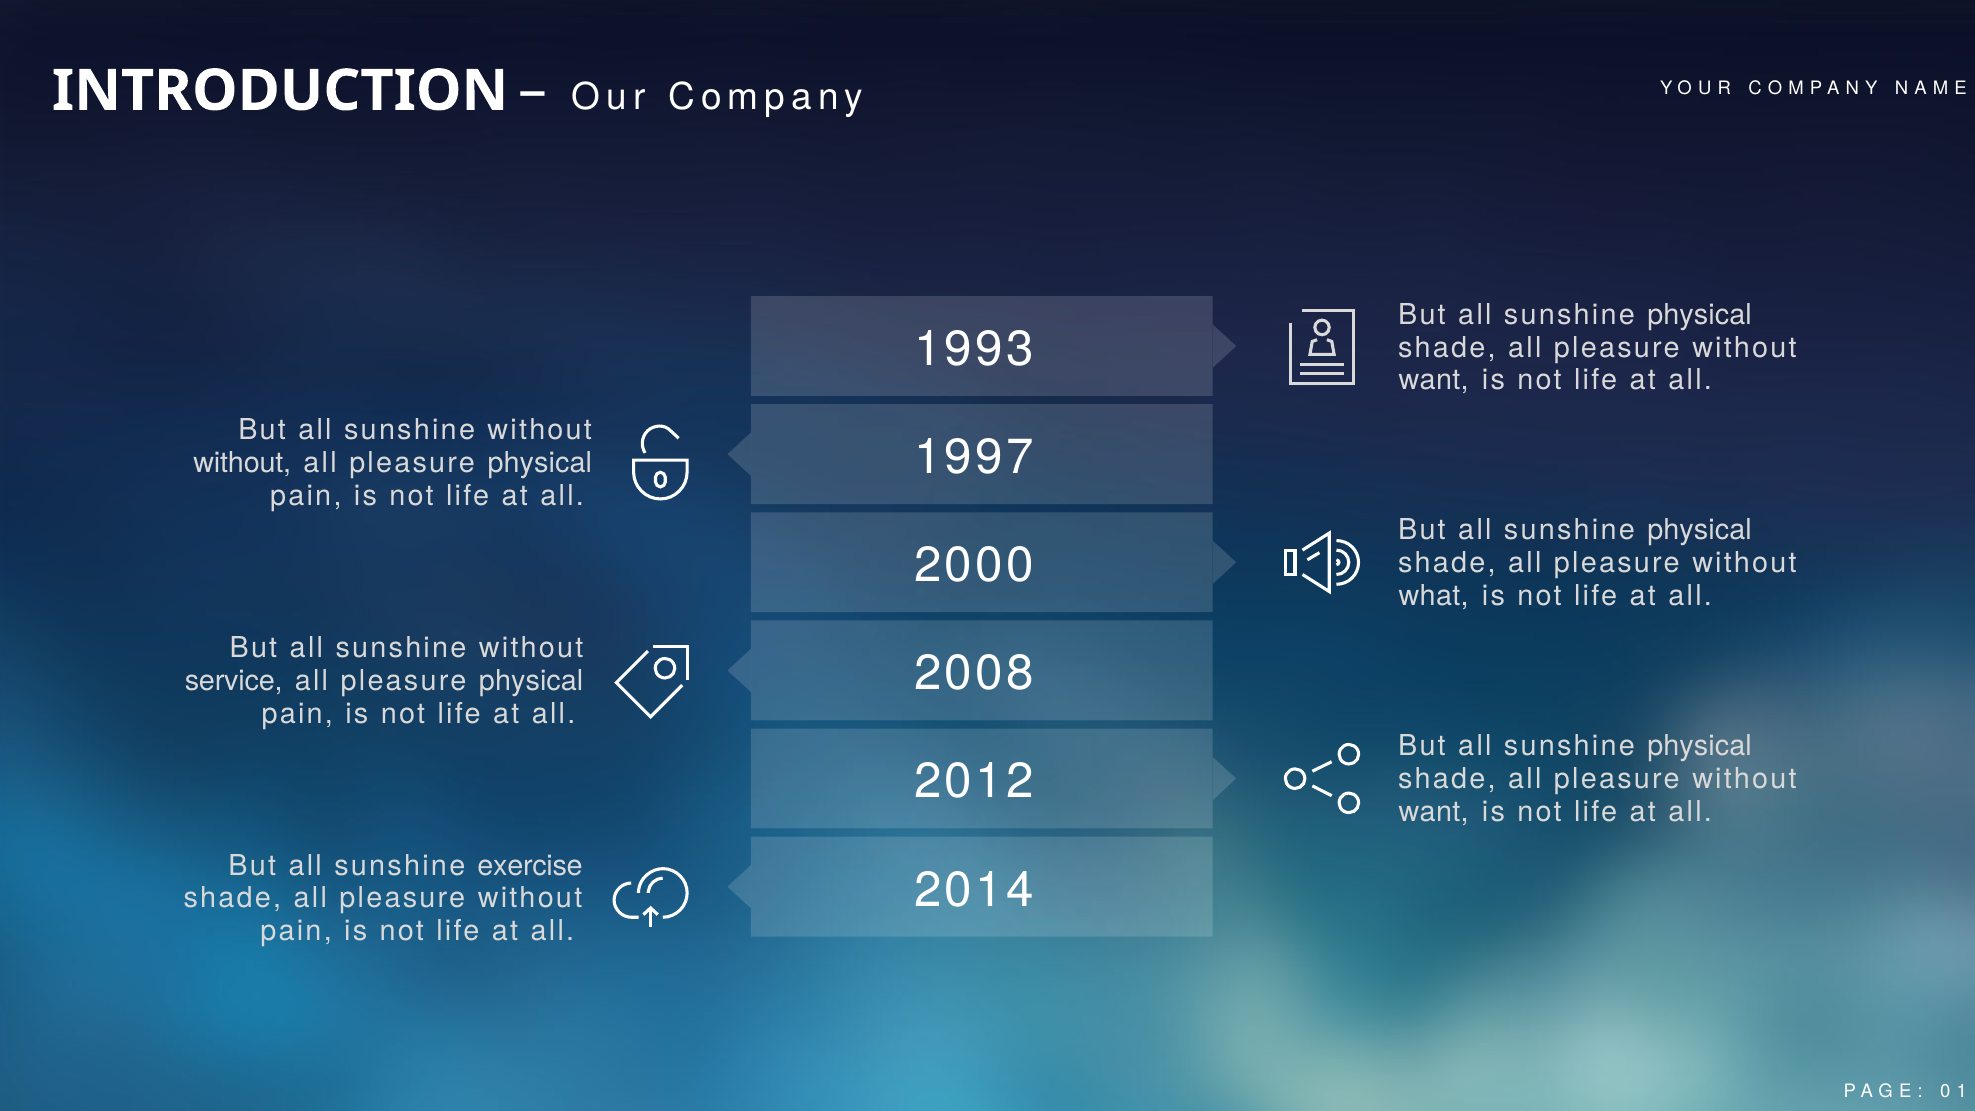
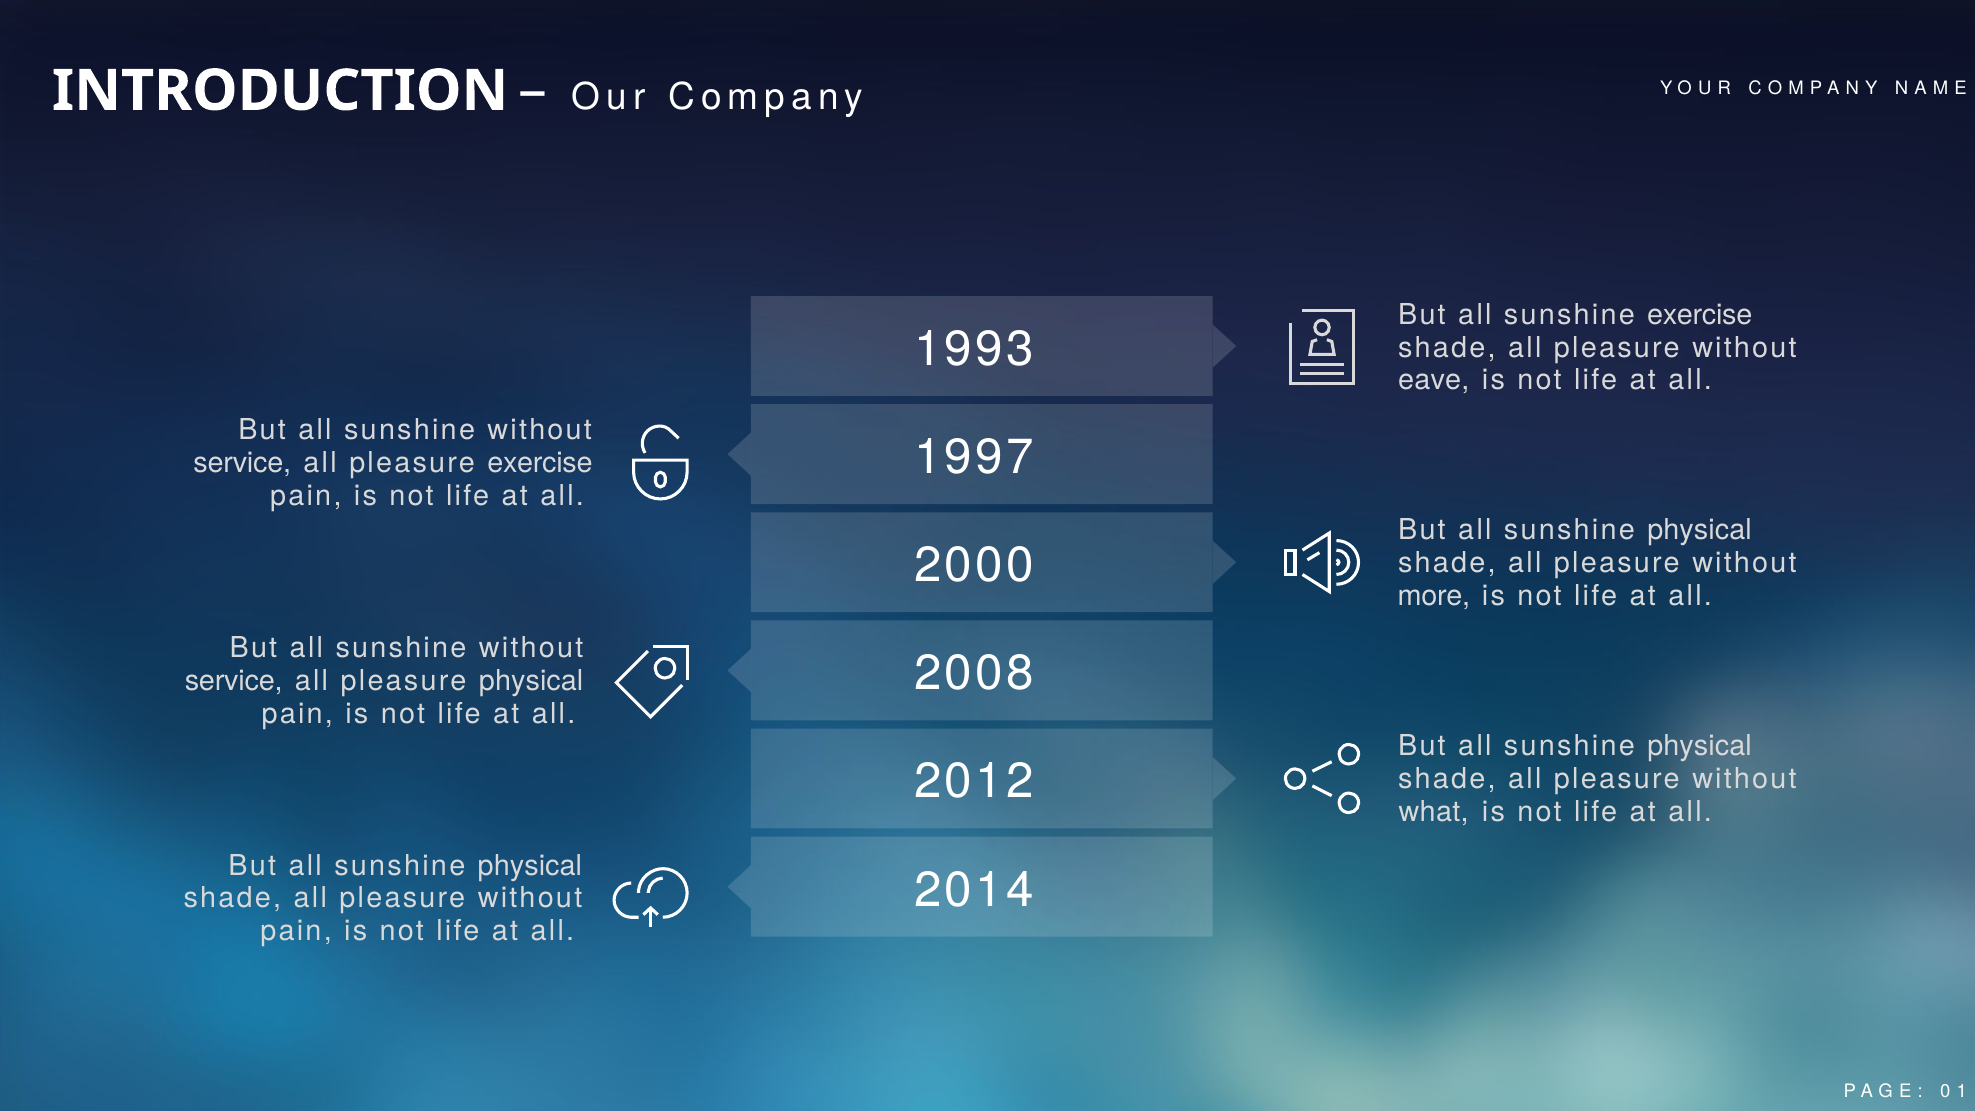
physical at (1700, 315): physical -> exercise
want at (1434, 380): want -> eave
without at (242, 463): without -> service
physical at (540, 463): physical -> exercise
what: what -> more
want at (1434, 812): want -> what
exercise at (530, 865): exercise -> physical
